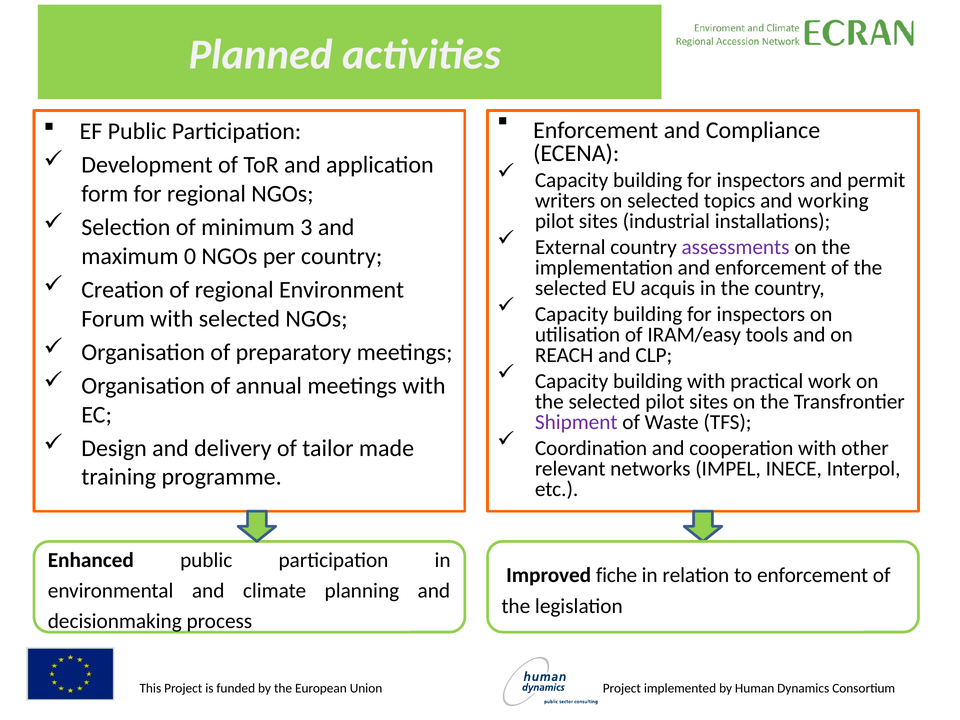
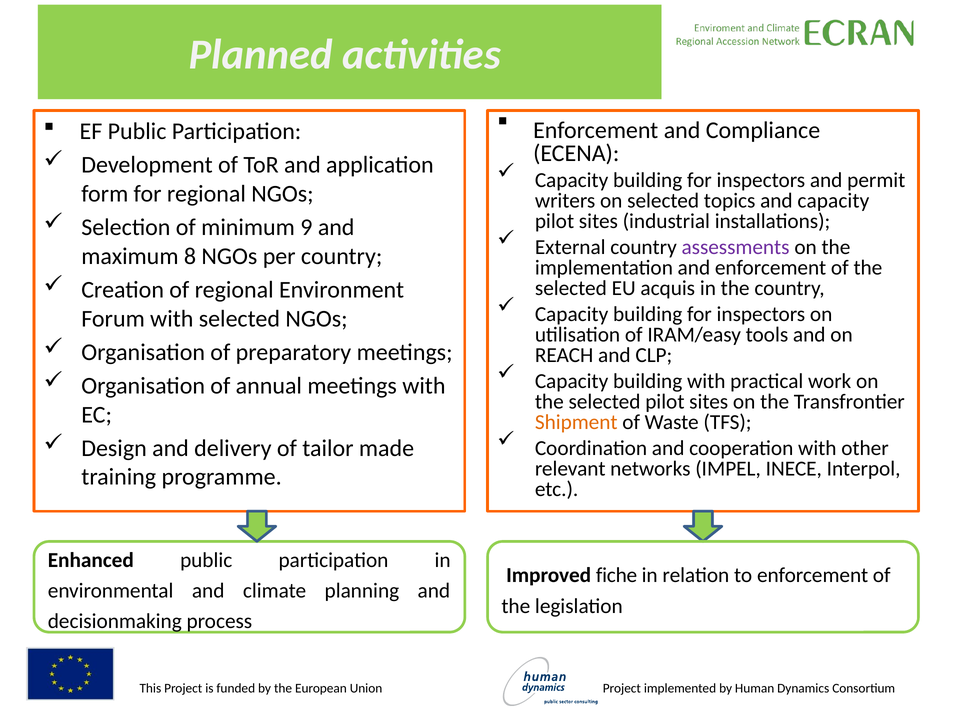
and working: working -> capacity
3: 3 -> 9
0: 0 -> 8
Shipment colour: purple -> orange
